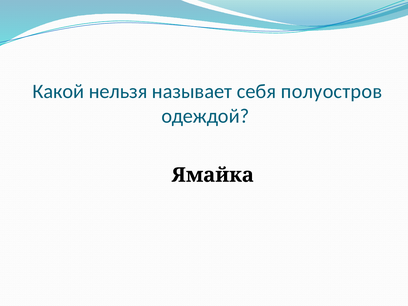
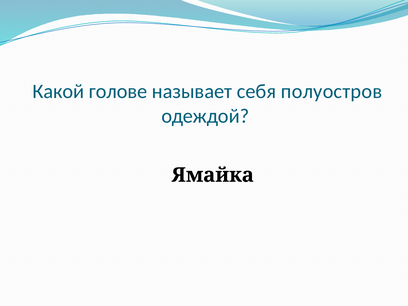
нельзя: нельзя -> голове
